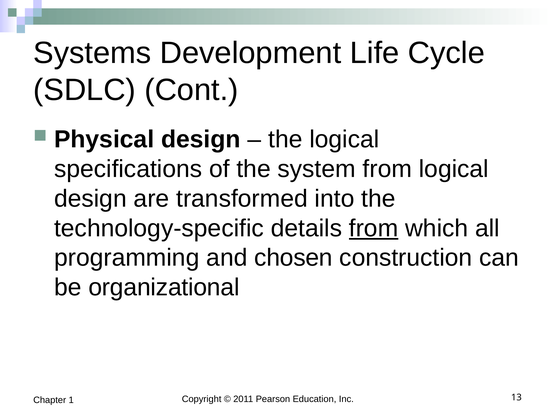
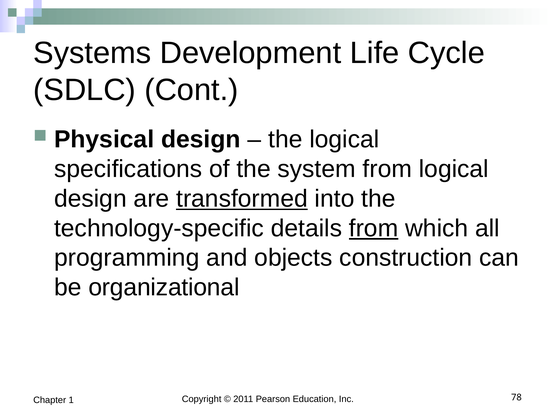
transformed underline: none -> present
chosen: chosen -> objects
13: 13 -> 78
